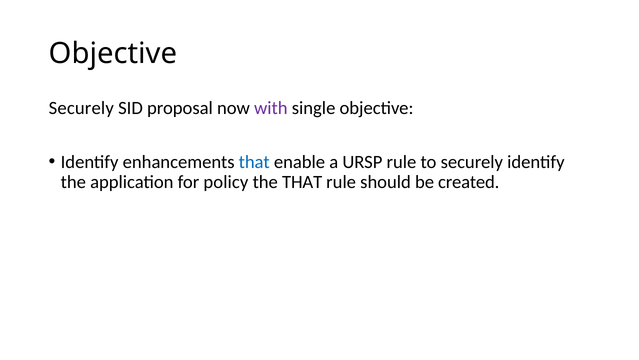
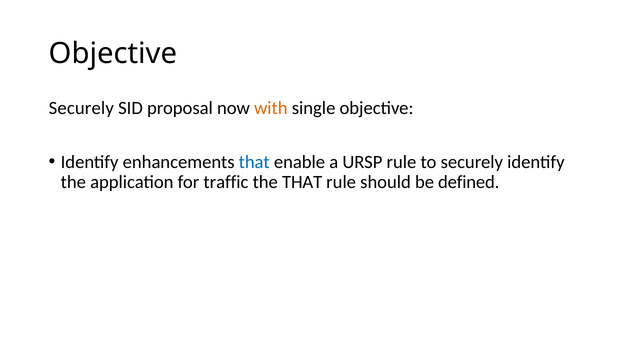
with colour: purple -> orange
policy: policy -> traffic
created: created -> defined
